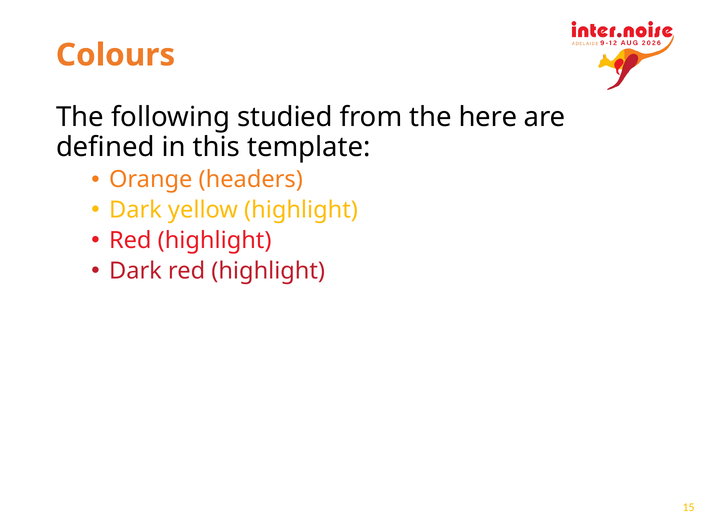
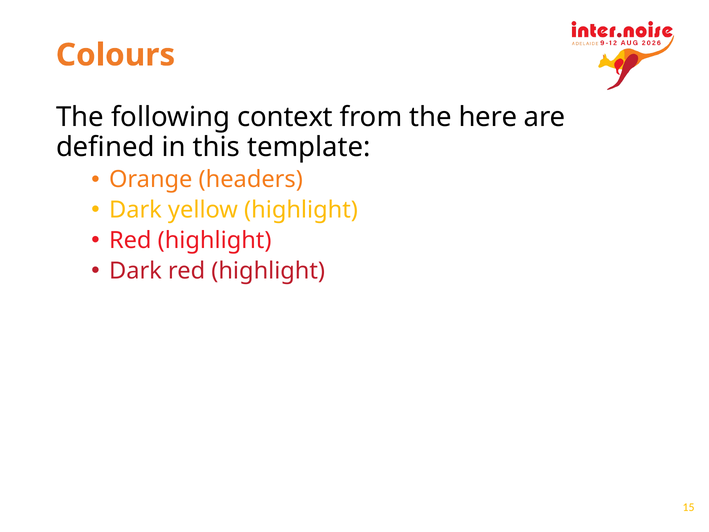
studied: studied -> context
